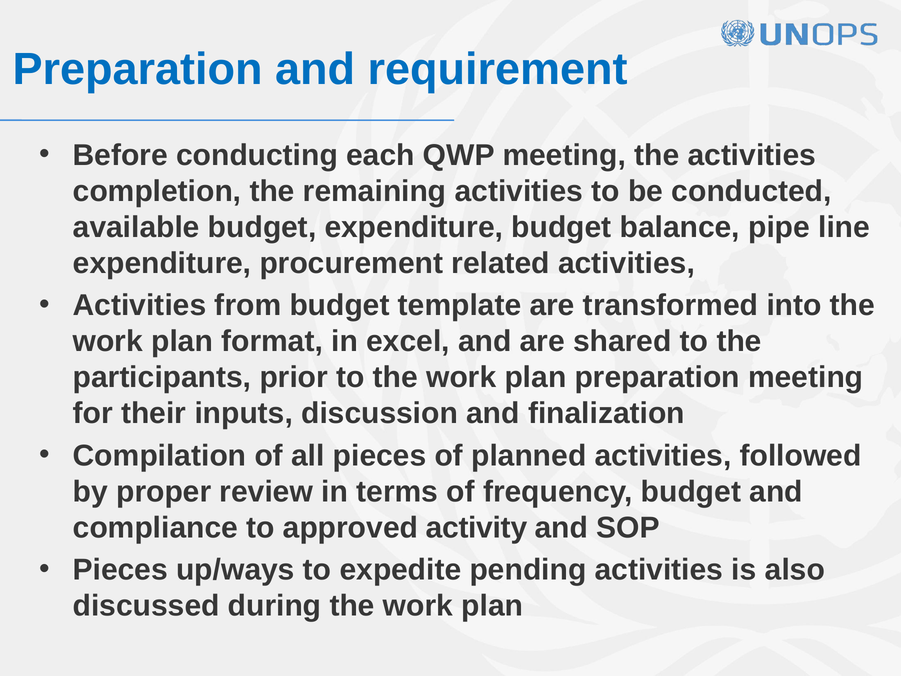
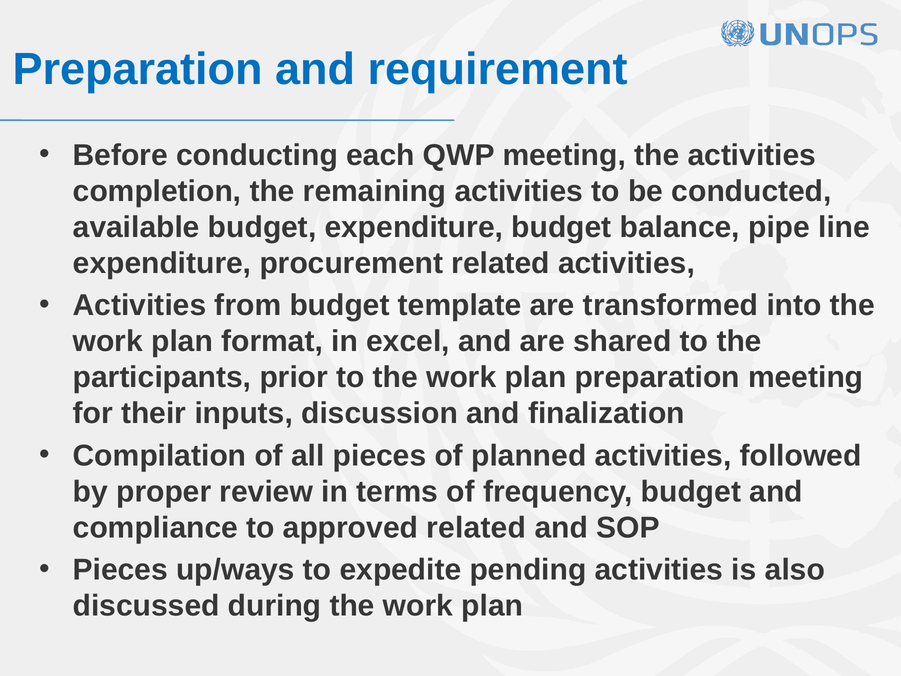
approved activity: activity -> related
